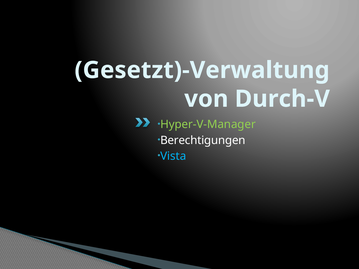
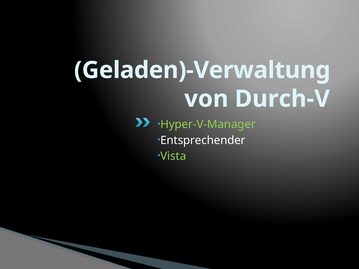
Gesetzt)-Verwaltung: Gesetzt)-Verwaltung -> Geladen)-Verwaltung
Berechtigungen: Berechtigungen -> Entsprechender
Vista colour: light blue -> light green
